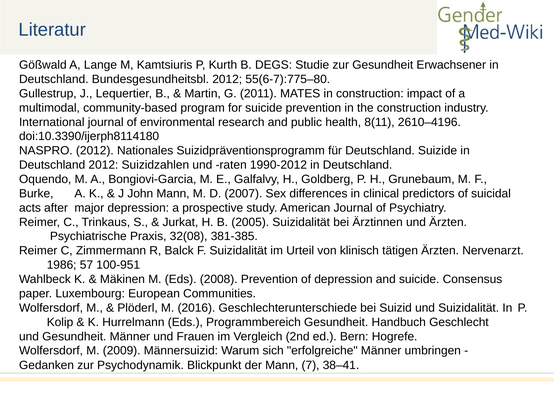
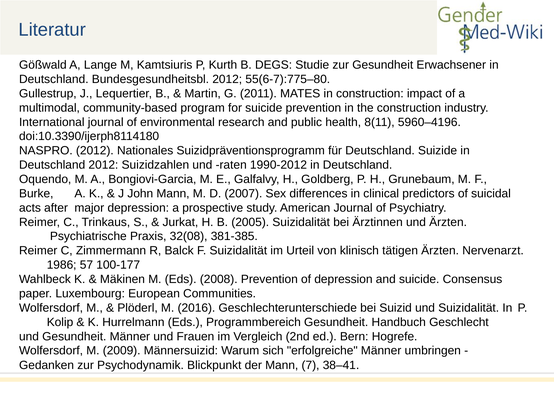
2610–4196: 2610–4196 -> 5960–4196
100-951: 100-951 -> 100-177
